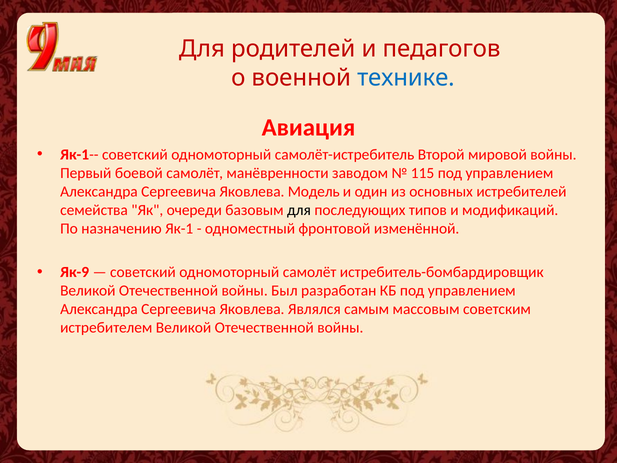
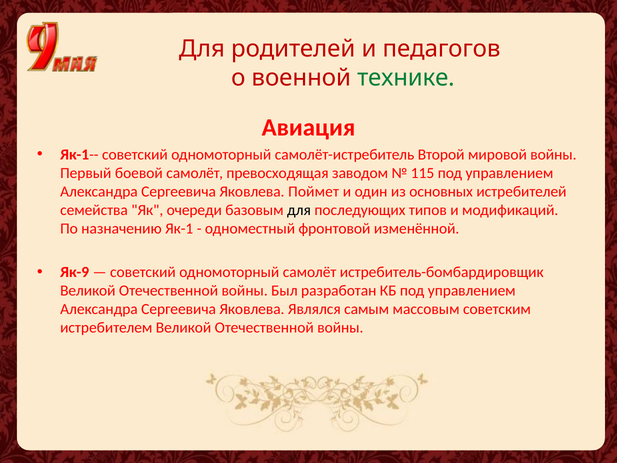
технике colour: blue -> green
манёвренности: манёвренности -> превосходящая
Модель: Модель -> Поймет
